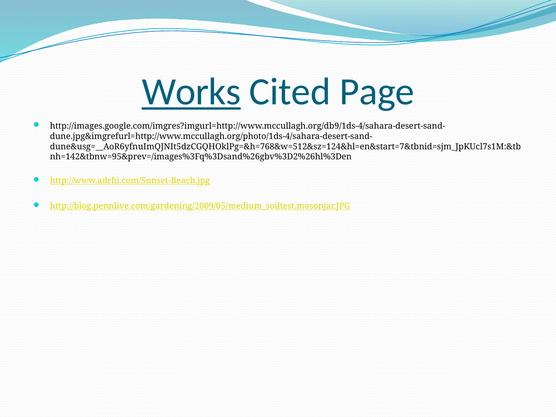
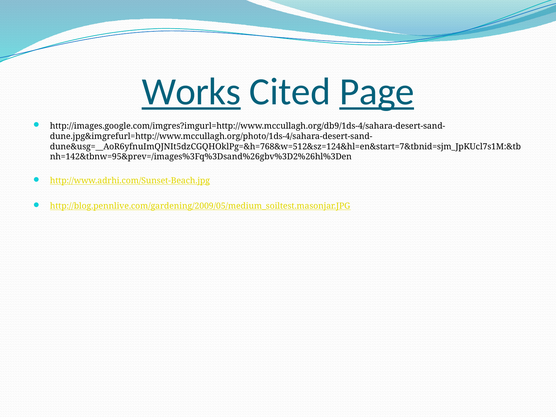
Page underline: none -> present
